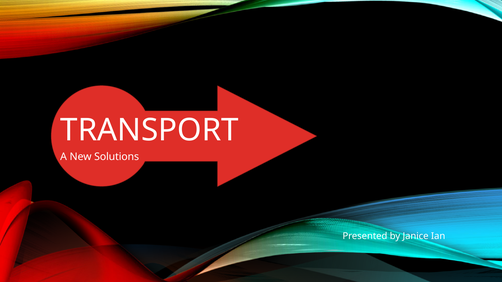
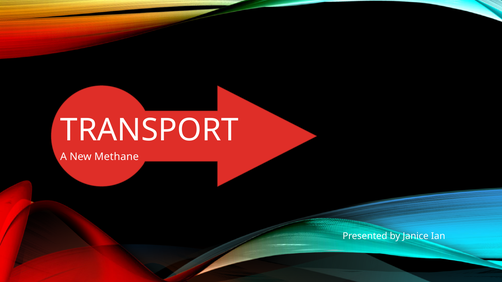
Solutions: Solutions -> Methane
